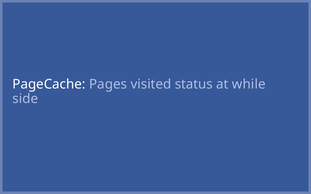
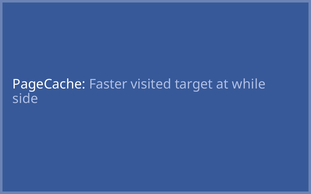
Pages: Pages -> Faster
status: status -> target
